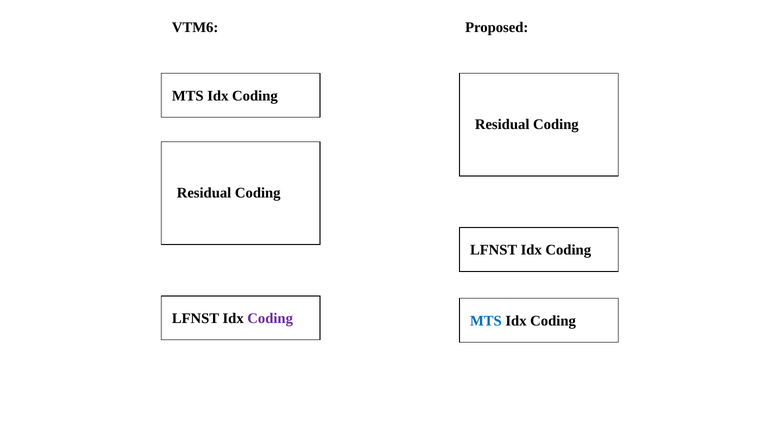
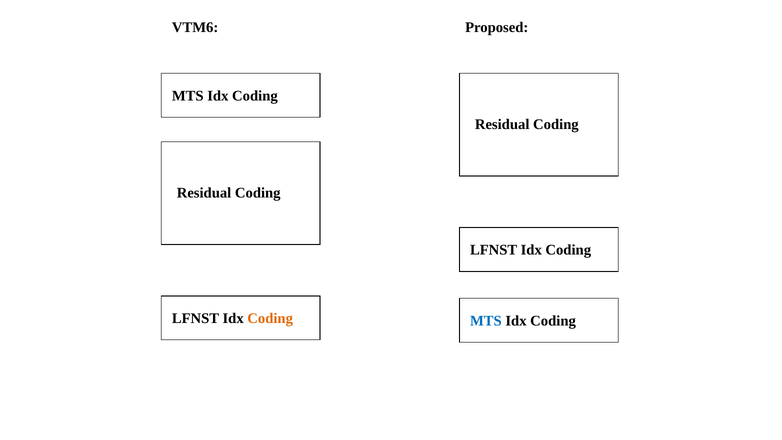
Coding at (270, 318) colour: purple -> orange
